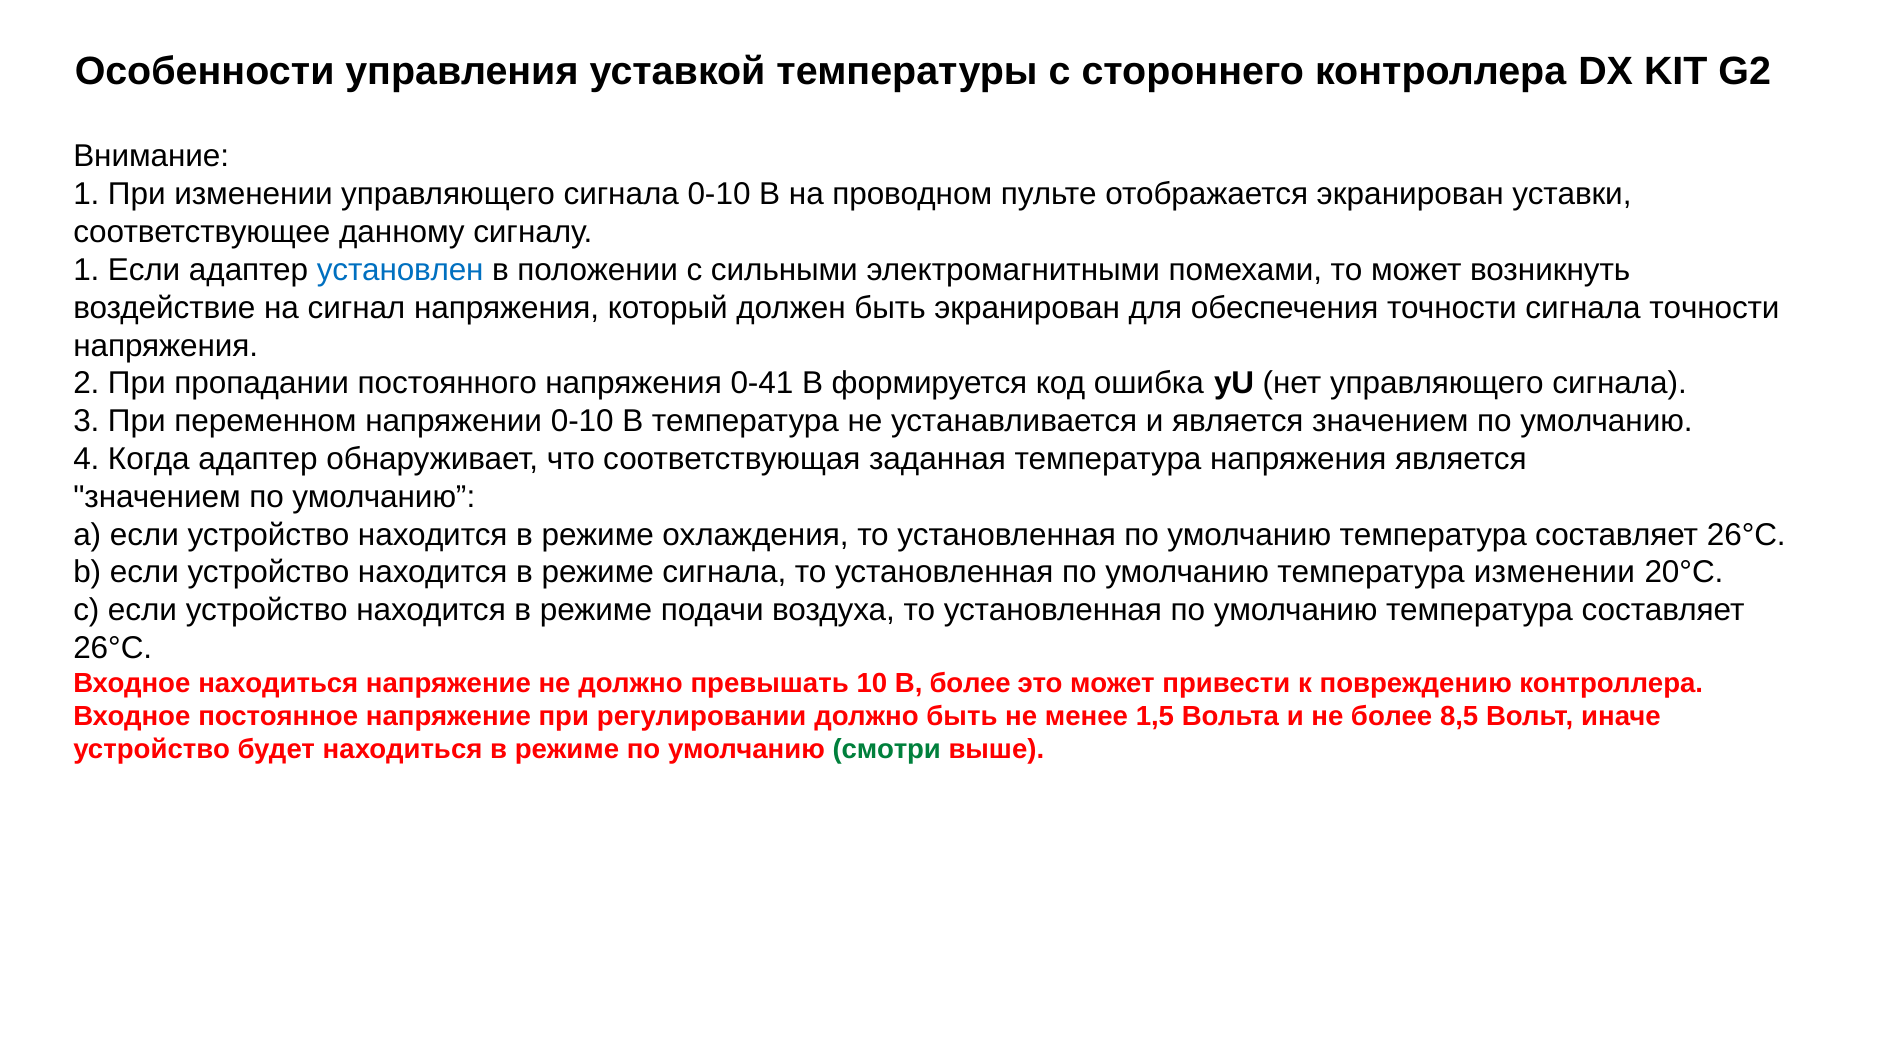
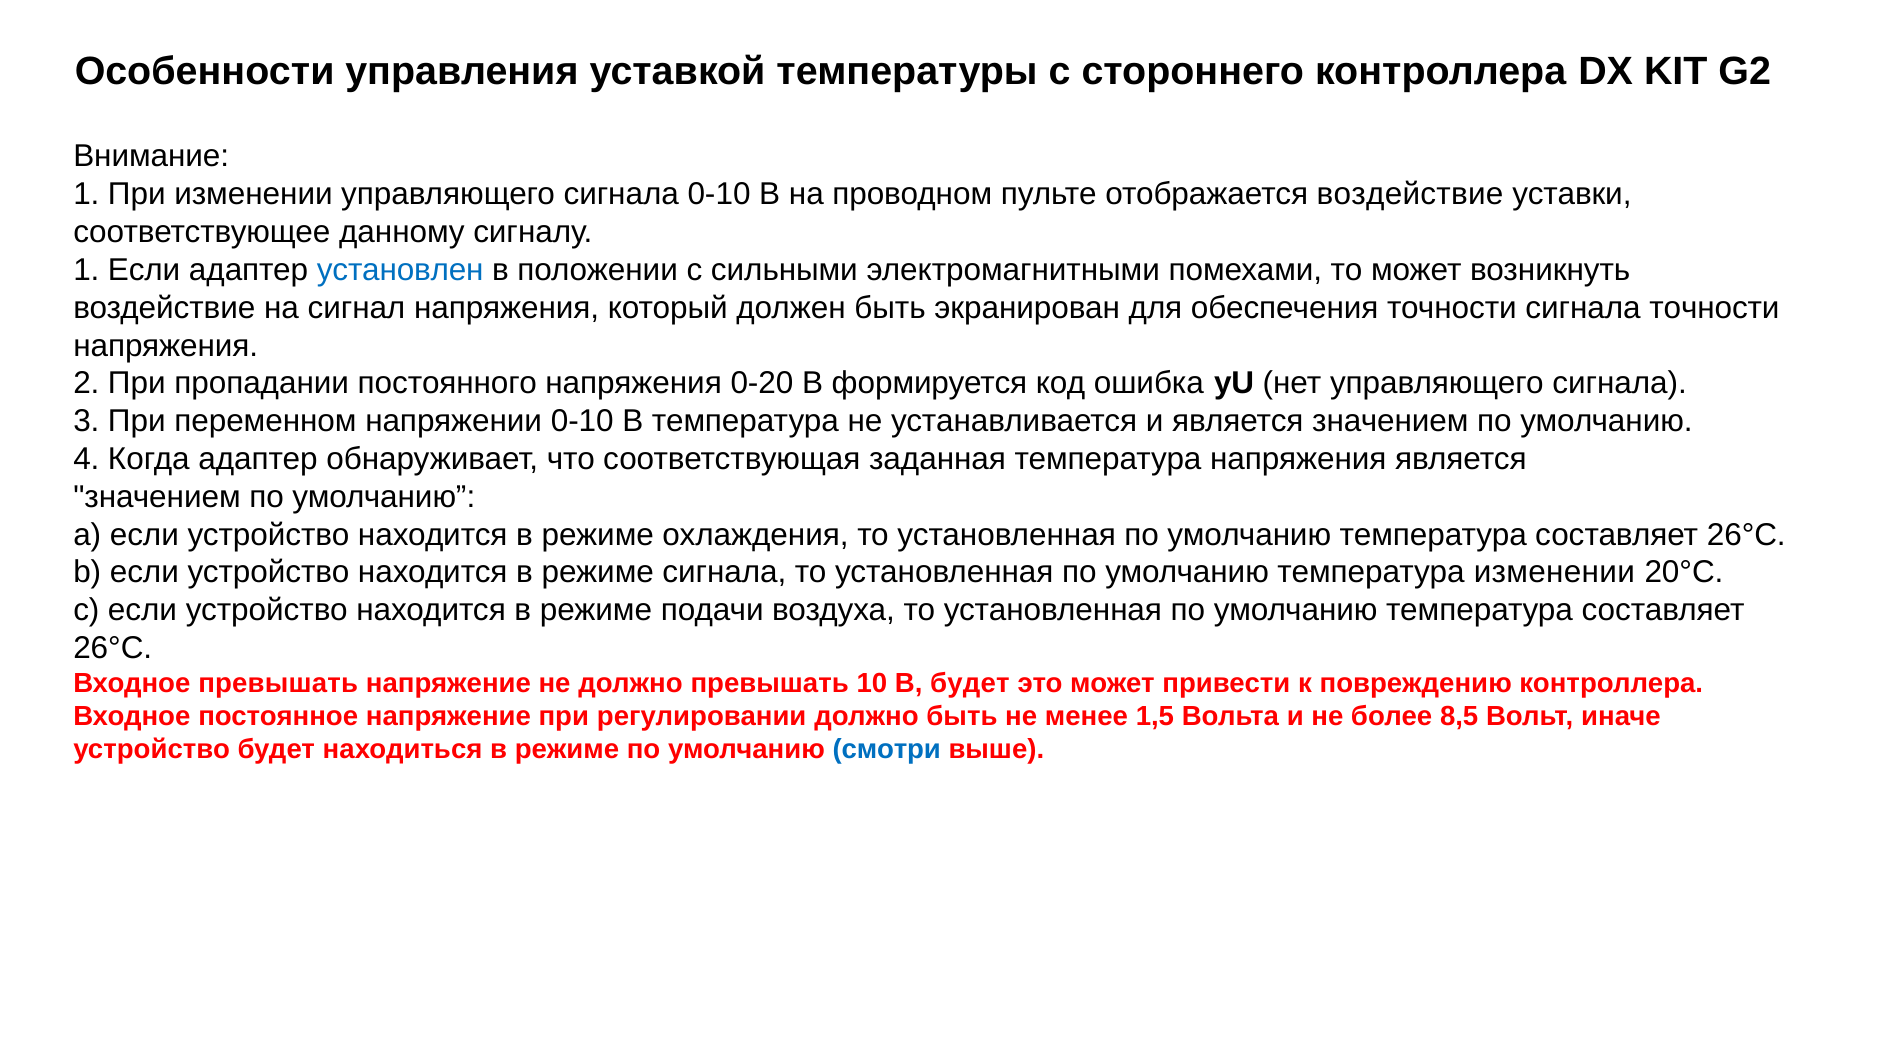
отображается экранирован: экранирован -> воздействие
0-41: 0-41 -> 0-20
Входное находиться: находиться -> превышать
В более: более -> будет
смотри colour: green -> blue
